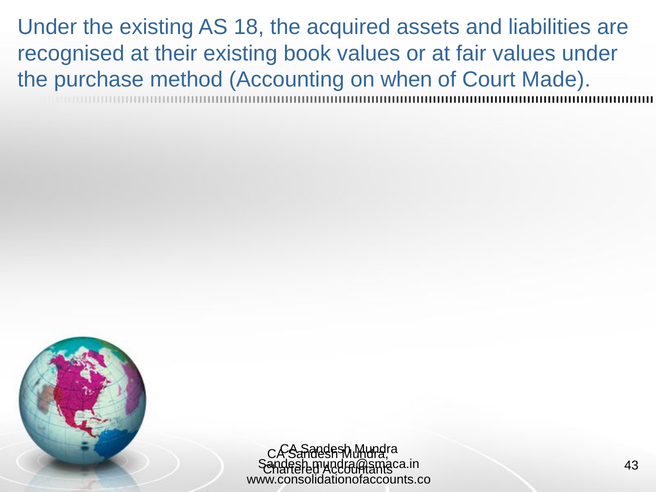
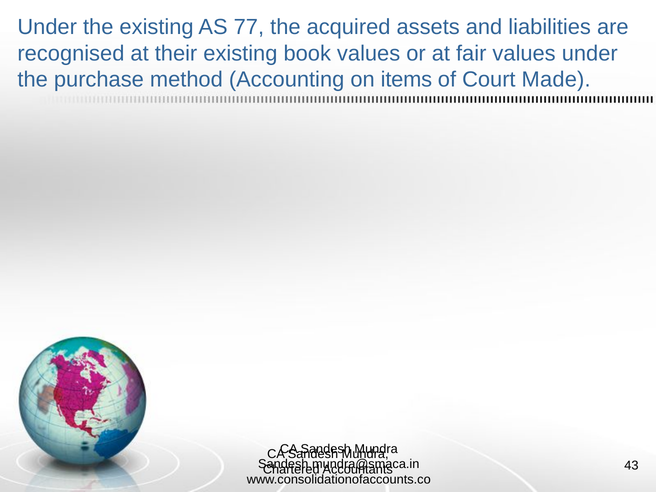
18: 18 -> 77
when: when -> items
